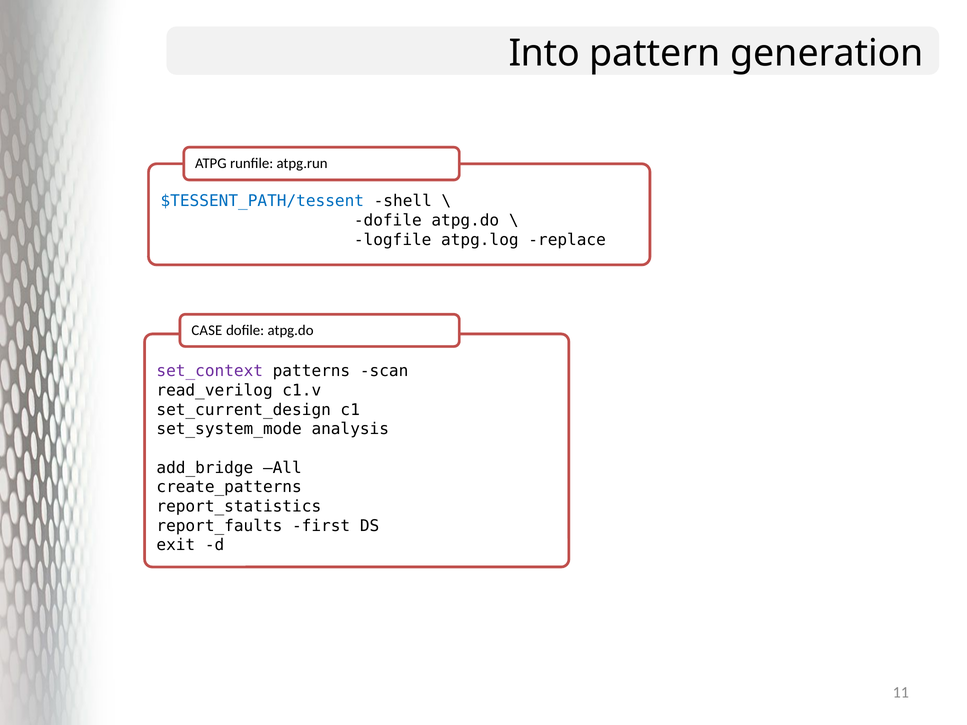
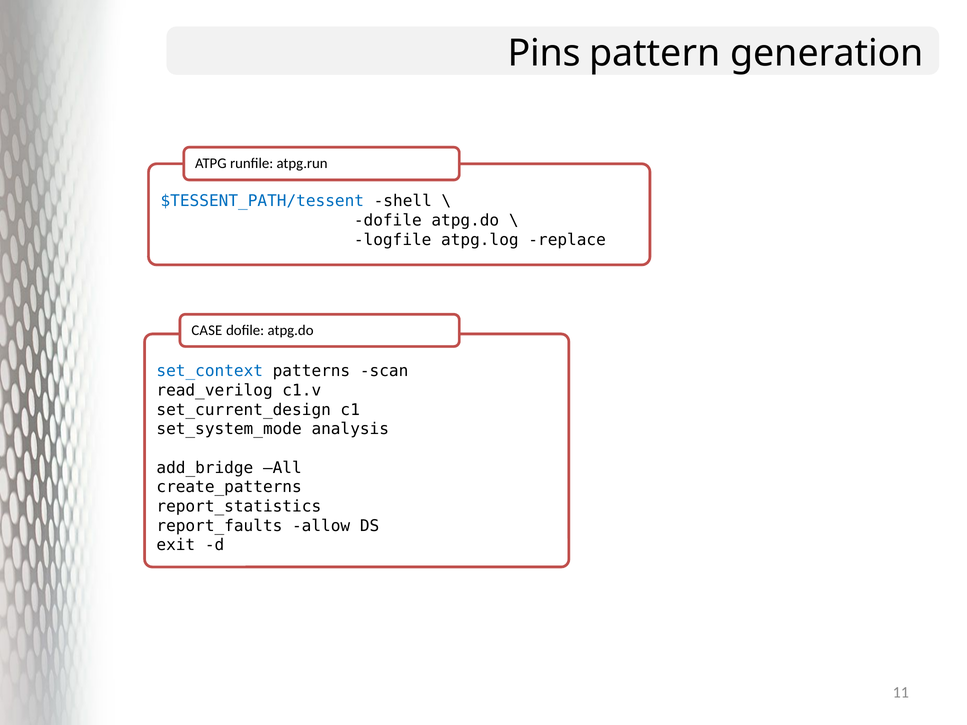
Into: Into -> Pins
set_context colour: purple -> blue
first: first -> allow
